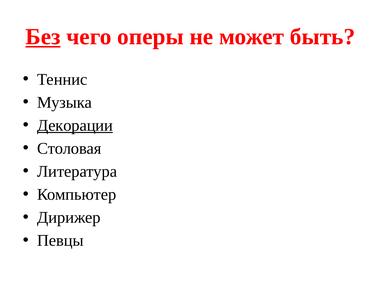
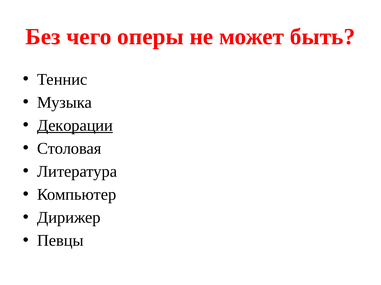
Без underline: present -> none
